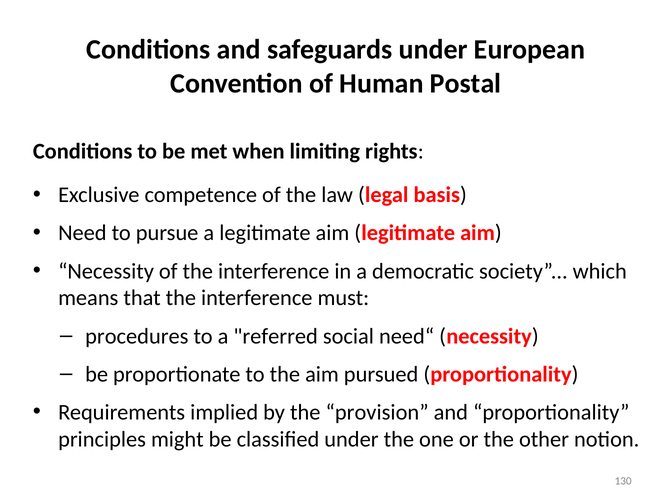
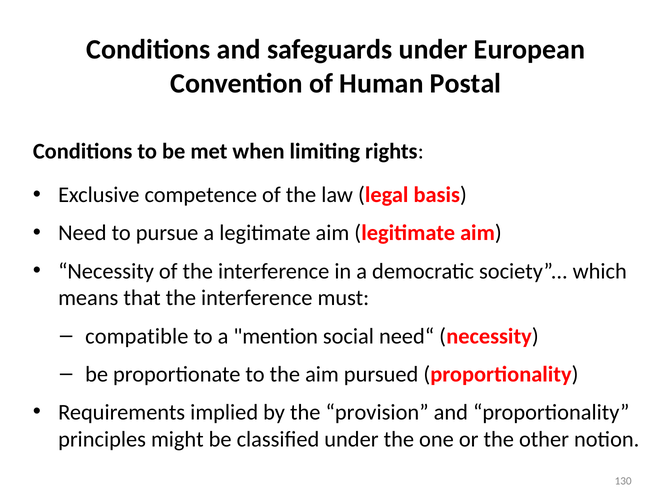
procedures: procedures -> compatible
referred: referred -> mention
